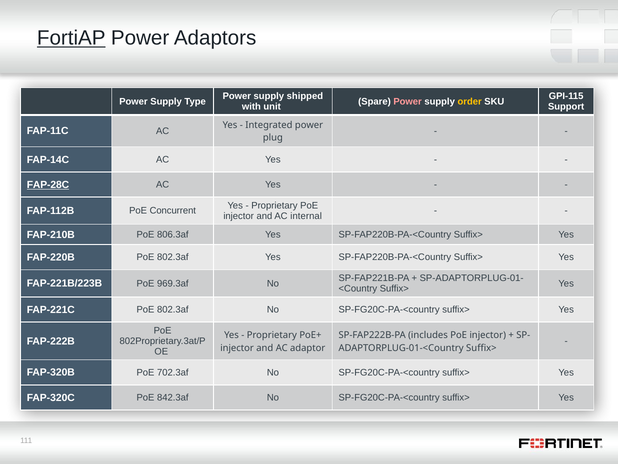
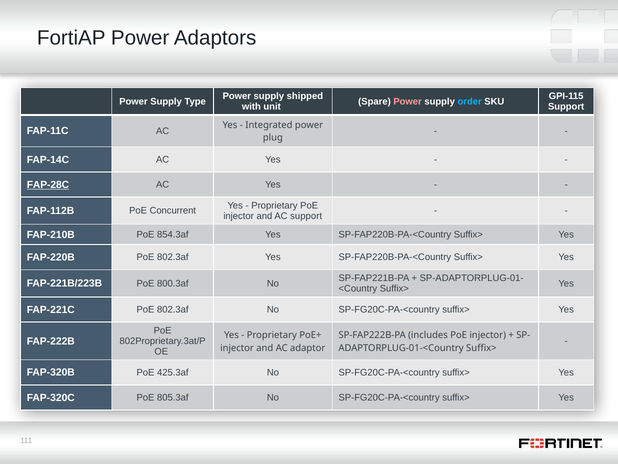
FortiAP underline: present -> none
order colour: yellow -> light blue
AC internal: internal -> support
806.3af: 806.3af -> 854.3af
969.3af: 969.3af -> 800.3af
702.3af: 702.3af -> 425.3af
842.3af: 842.3af -> 805.3af
